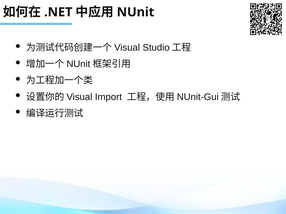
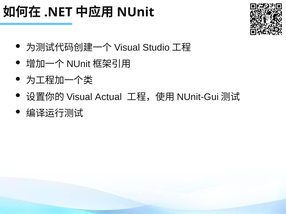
Import: Import -> Actual
